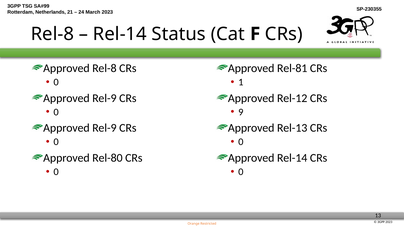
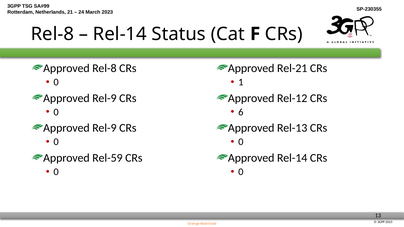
Rel-81: Rel-81 -> Rel-21
9: 9 -> 6
Rel-80: Rel-80 -> Rel-59
